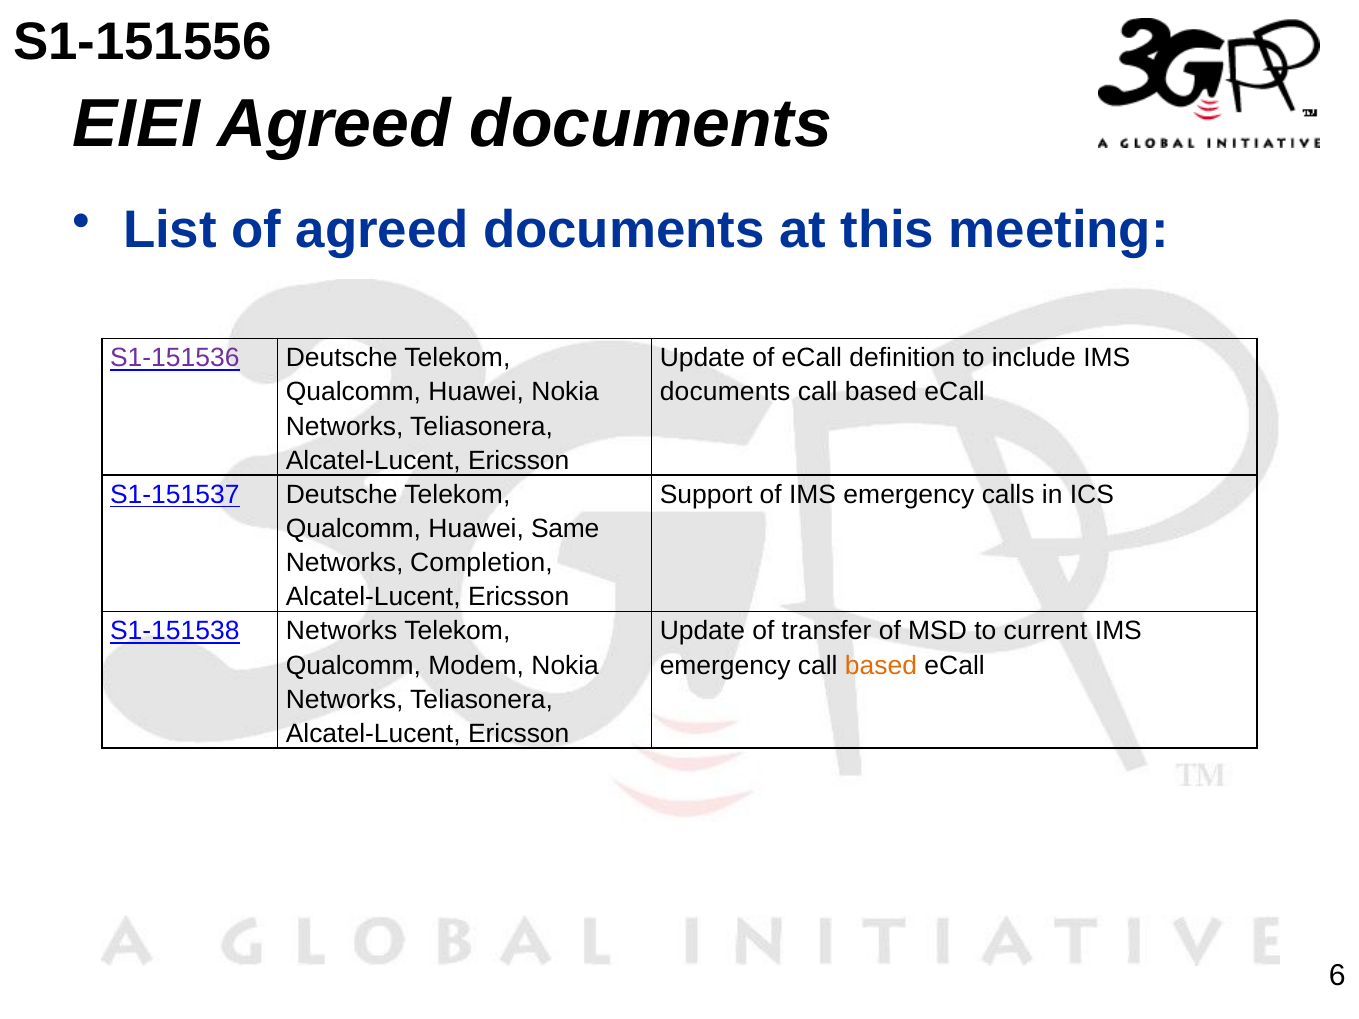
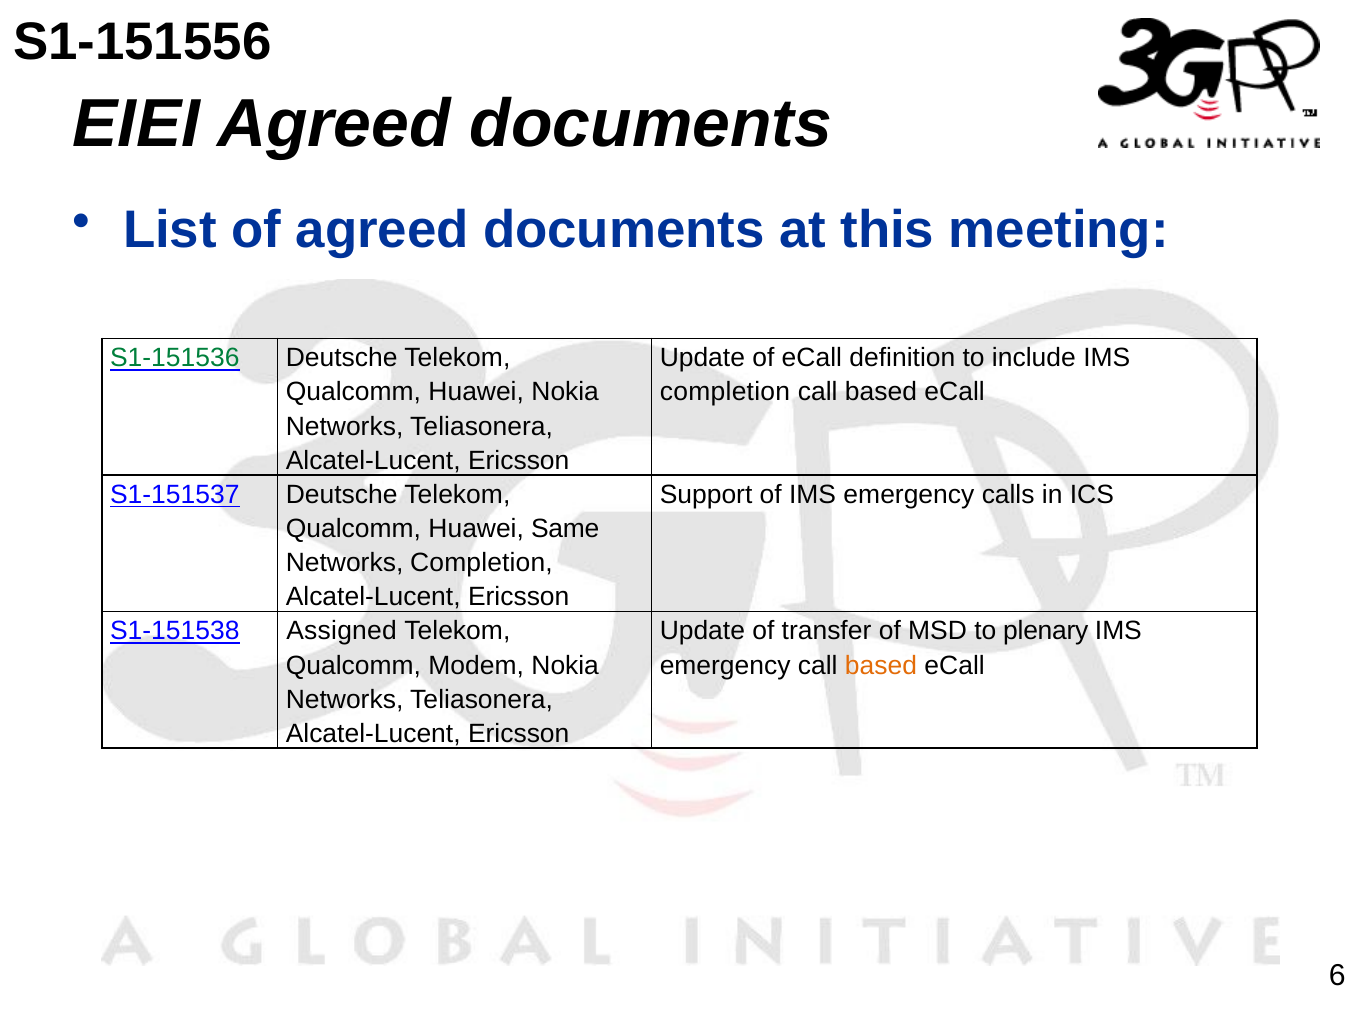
S1-151536 colour: purple -> green
documents at (725, 392): documents -> completion
S1-151538 Networks: Networks -> Assigned
current: current -> plenary
